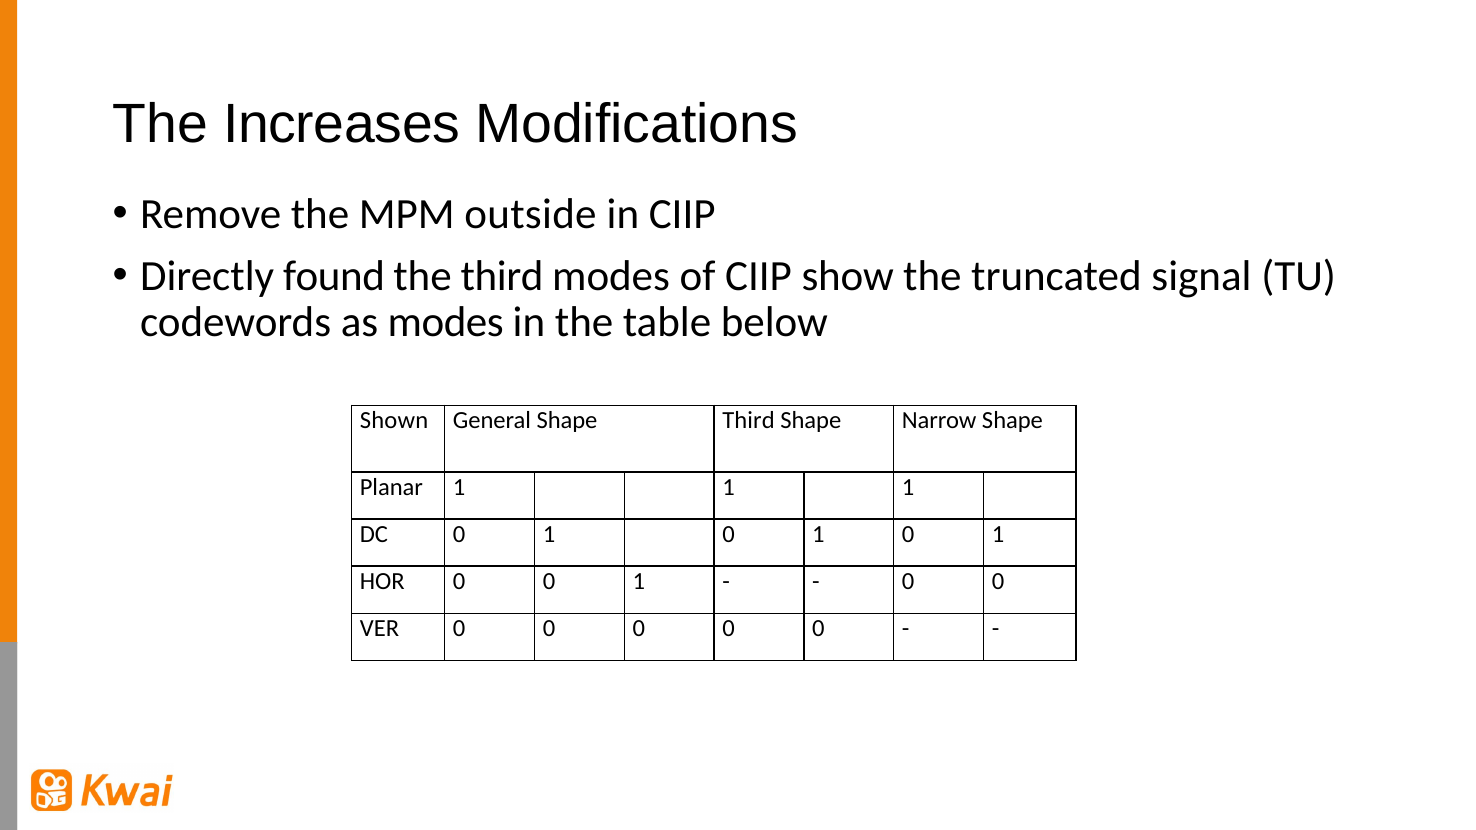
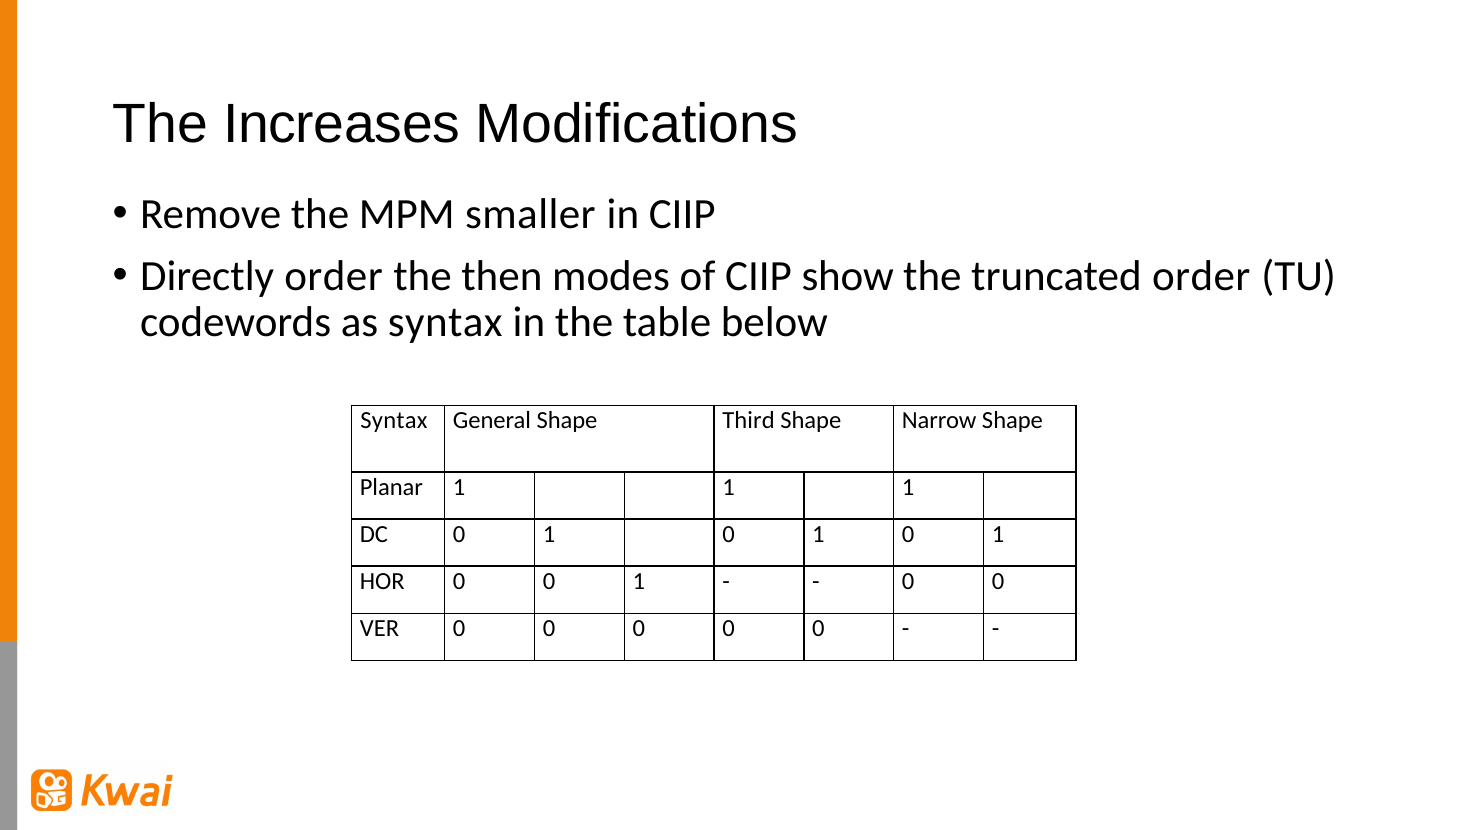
outside: outside -> smaller
Directly found: found -> order
the third: third -> then
truncated signal: signal -> order
as modes: modes -> syntax
Shown at (394, 421): Shown -> Syntax
